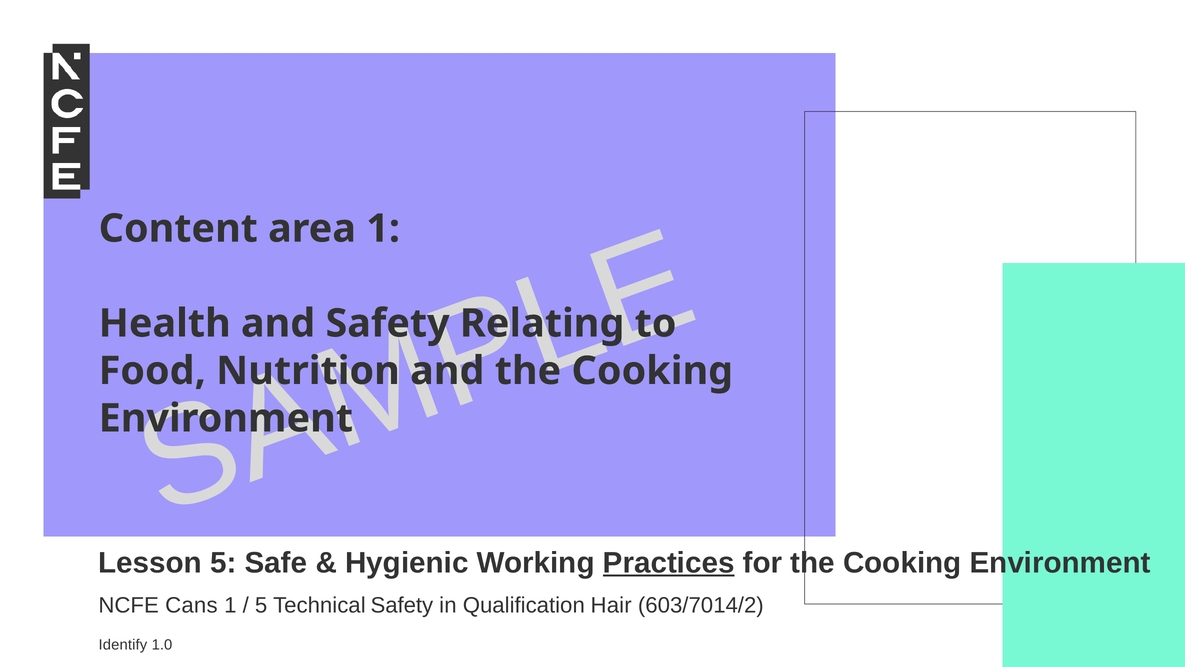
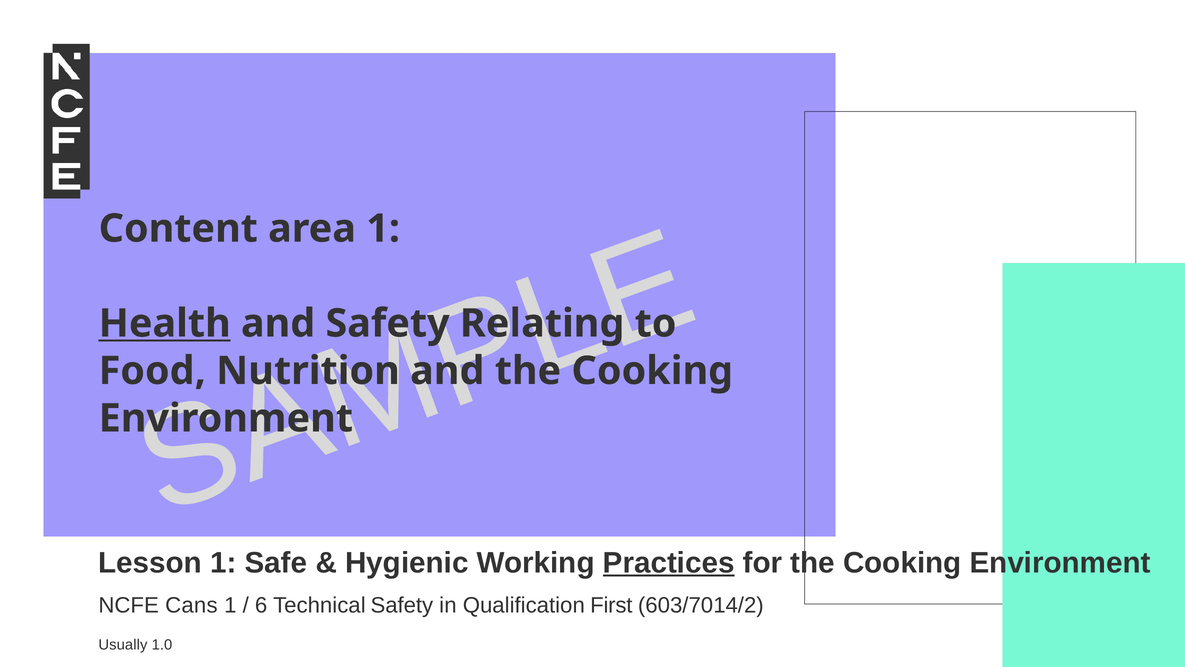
Health underline: none -> present
Lesson 5: 5 -> 1
5 at (261, 605): 5 -> 6
Hair: Hair -> First
Identify: Identify -> Usually
